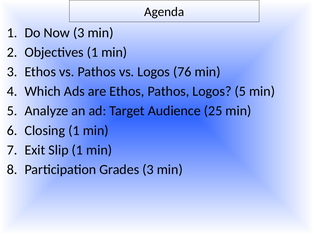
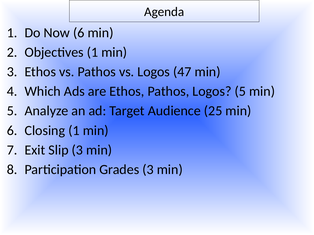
Now 3: 3 -> 6
76: 76 -> 47
Slip 1: 1 -> 3
